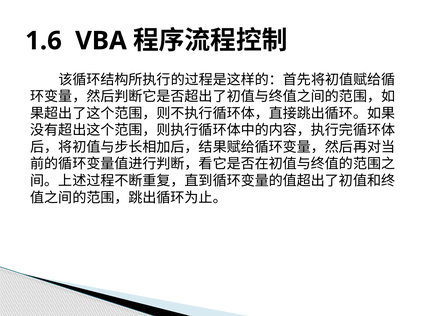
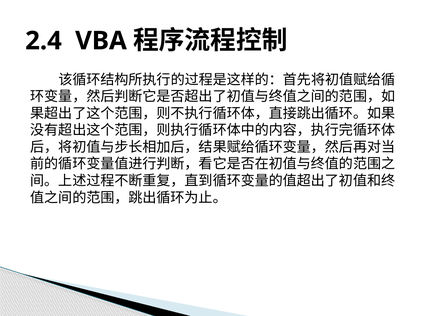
1.6: 1.6 -> 2.4
